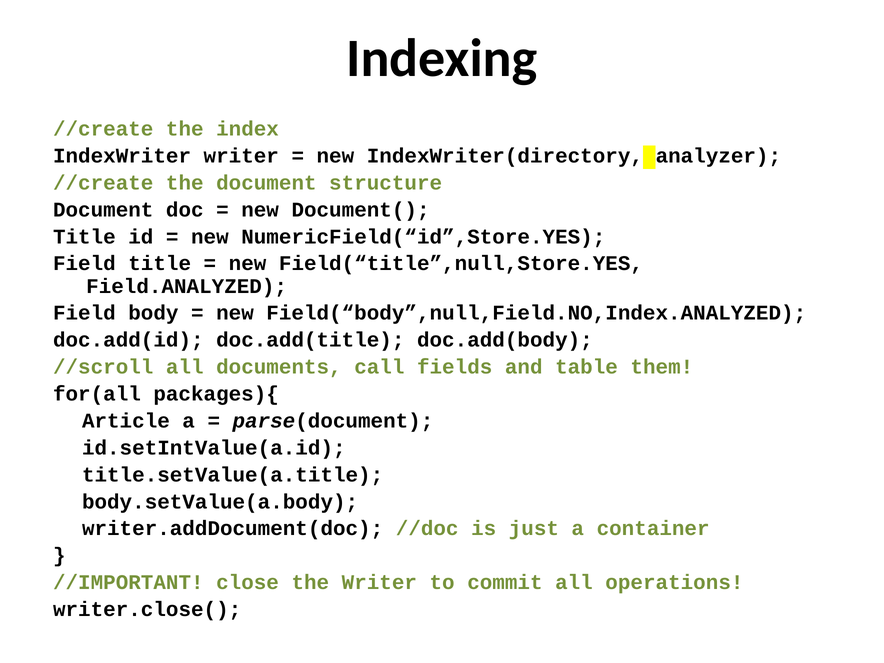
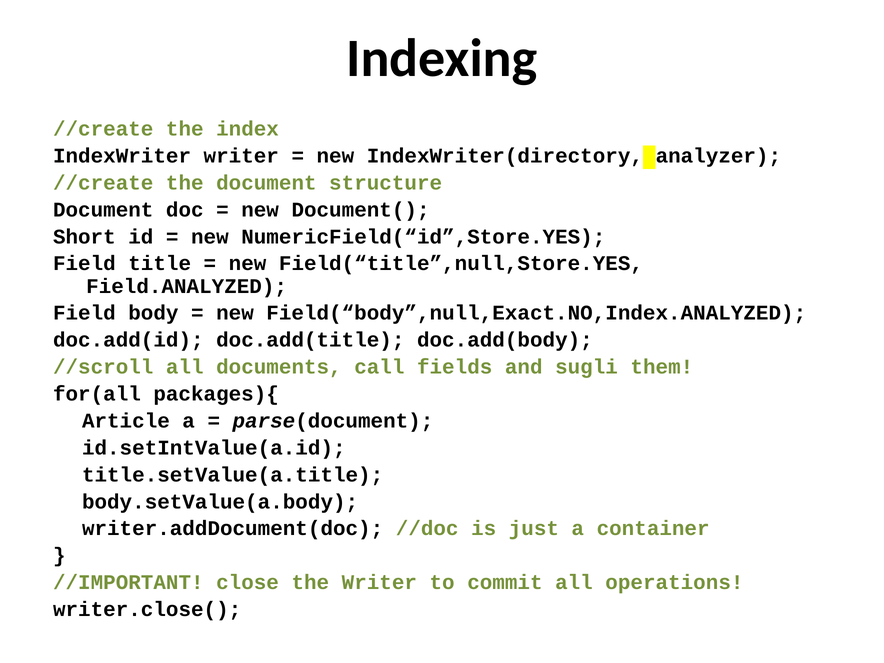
Title at (84, 237): Title -> Short
Field(“body”,null,Field.NO,Index.ANALYZED: Field(“body”,null,Field.NO,Index.ANALYZED -> Field(“body”,null,Exact.NO,Index.ANALYZED
table: table -> sugli
